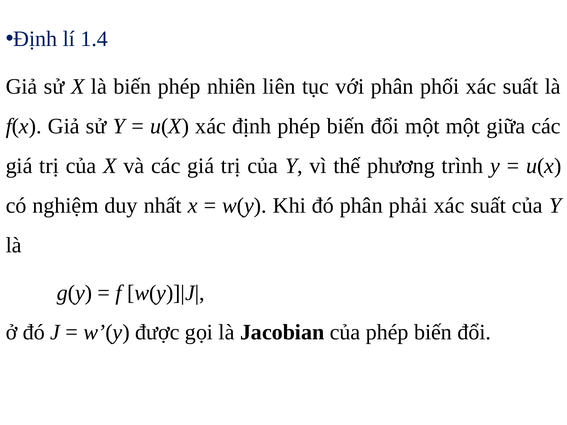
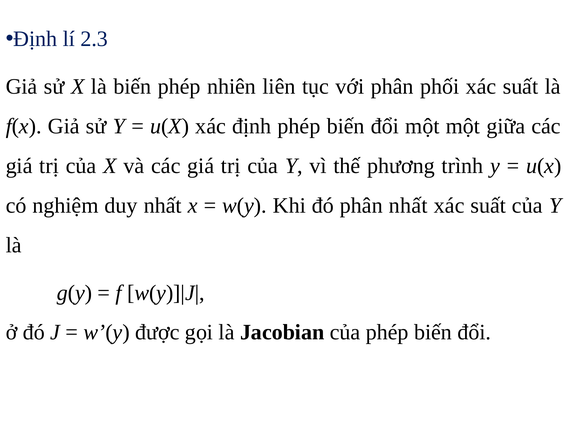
1.4: 1.4 -> 2.3
phân phải: phải -> nhất
